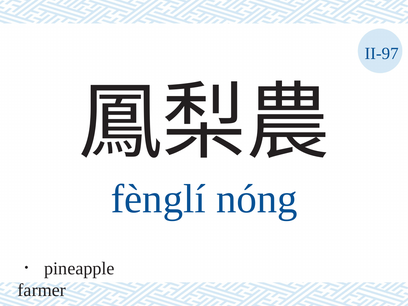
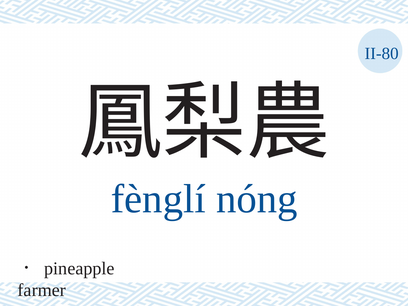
II-97: II-97 -> II-80
